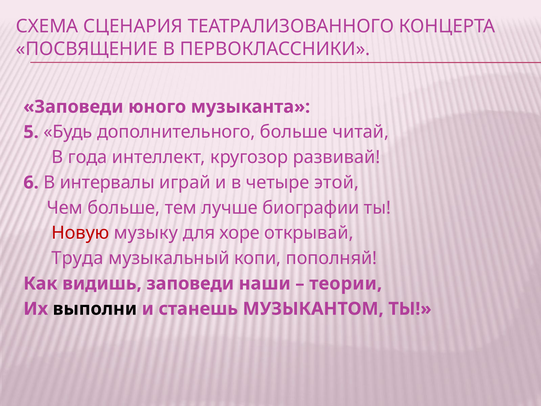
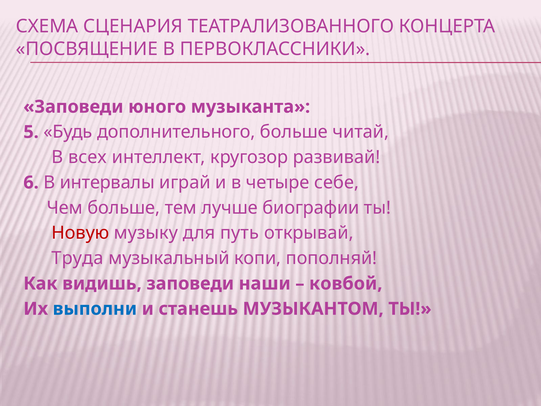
года: года -> всех
этой: этой -> себе
хоре: хоре -> путь
теории: теории -> ковбой
выполни colour: black -> blue
